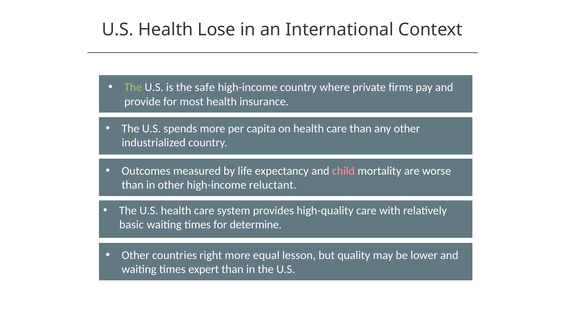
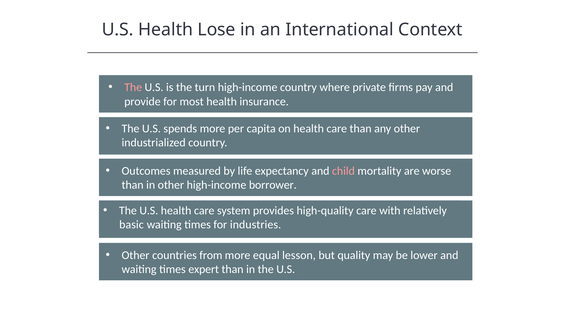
The at (133, 87) colour: light green -> pink
safe: safe -> turn
reluctant: reluctant -> borrower
determine: determine -> industries
right: right -> from
